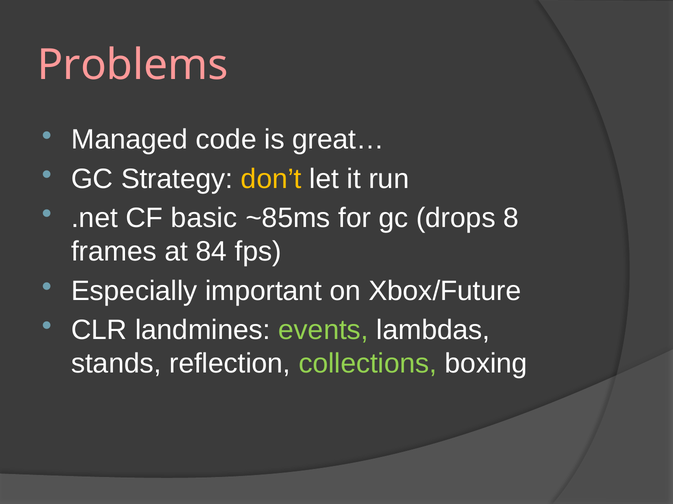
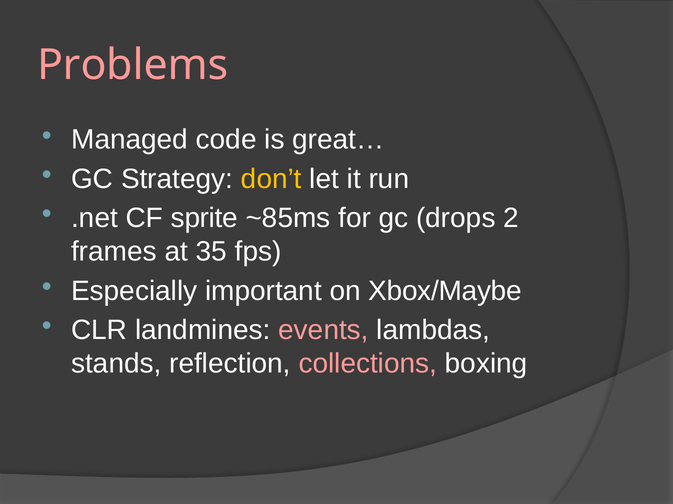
basic: basic -> sprite
8: 8 -> 2
84: 84 -> 35
Xbox/Future: Xbox/Future -> Xbox/Maybe
events colour: light green -> pink
collections colour: light green -> pink
